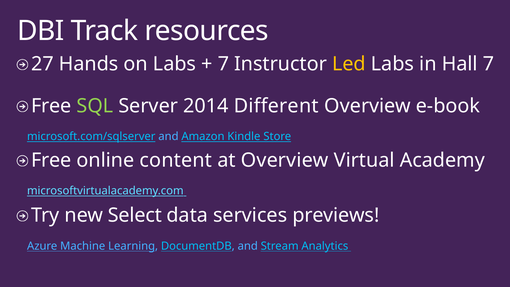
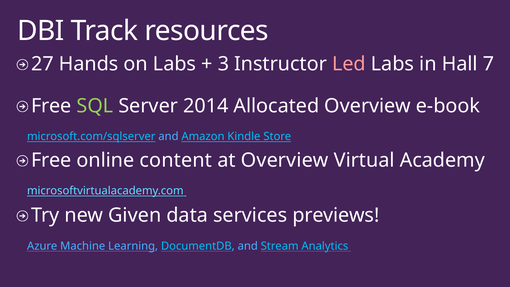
7 at (223, 64): 7 -> 3
Led colour: yellow -> pink
Different: Different -> Allocated
Select: Select -> Given
